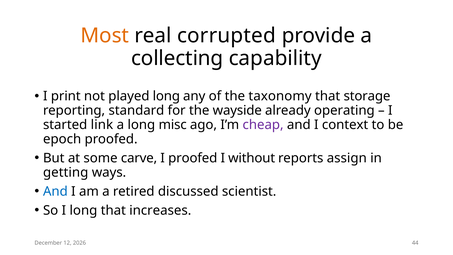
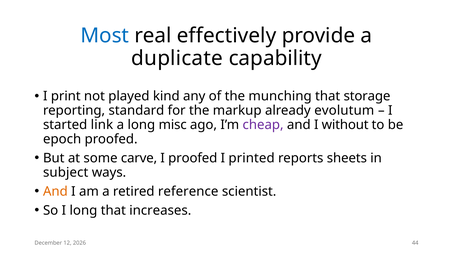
Most colour: orange -> blue
corrupted: corrupted -> effectively
collecting: collecting -> duplicate
played long: long -> kind
taxonomy: taxonomy -> munching
wayside: wayside -> markup
operating: operating -> evolutum
context: context -> without
without: without -> printed
assign: assign -> sheets
getting: getting -> subject
And at (55, 191) colour: blue -> orange
discussed: discussed -> reference
